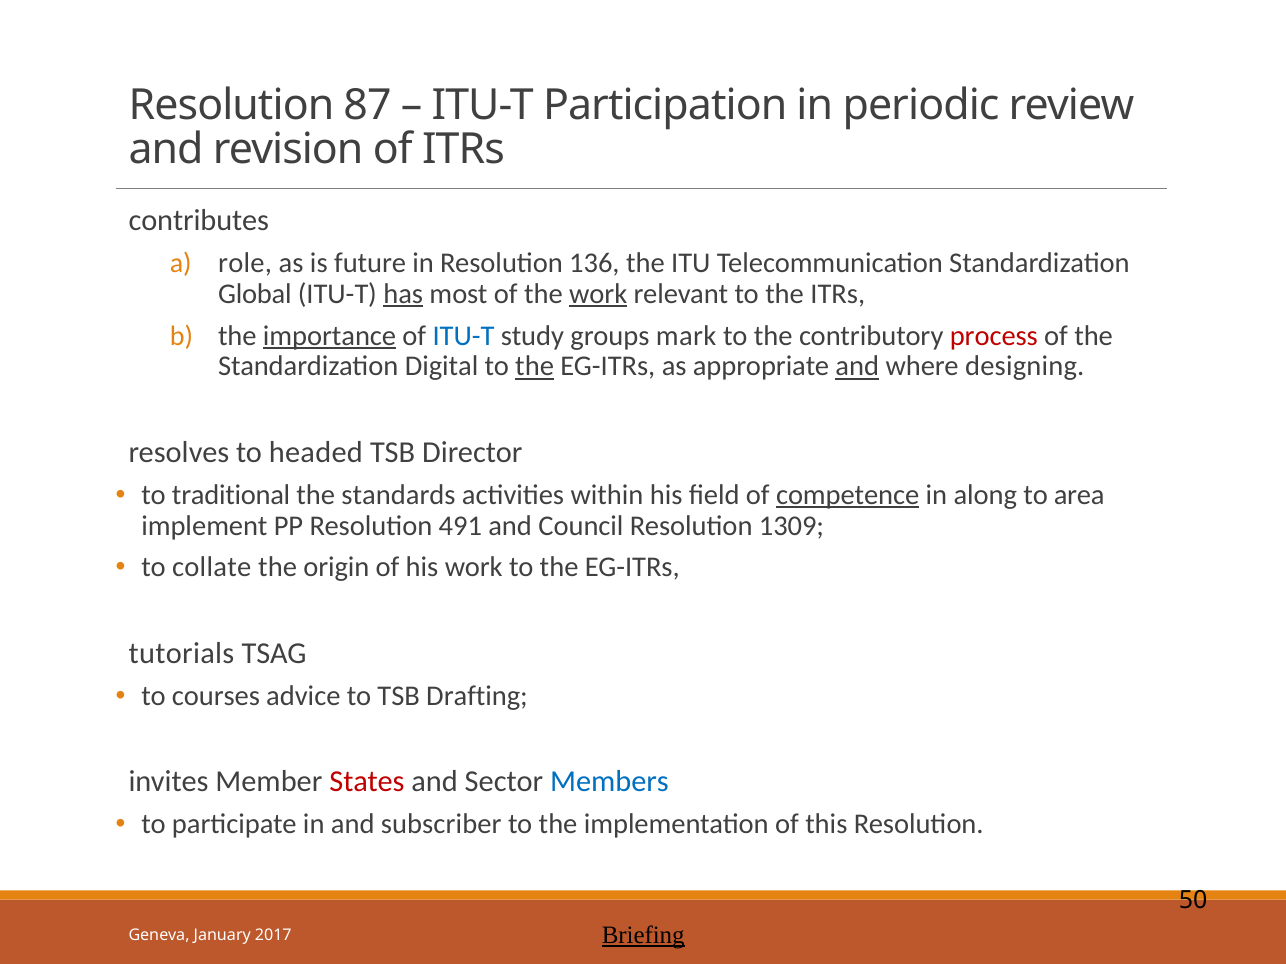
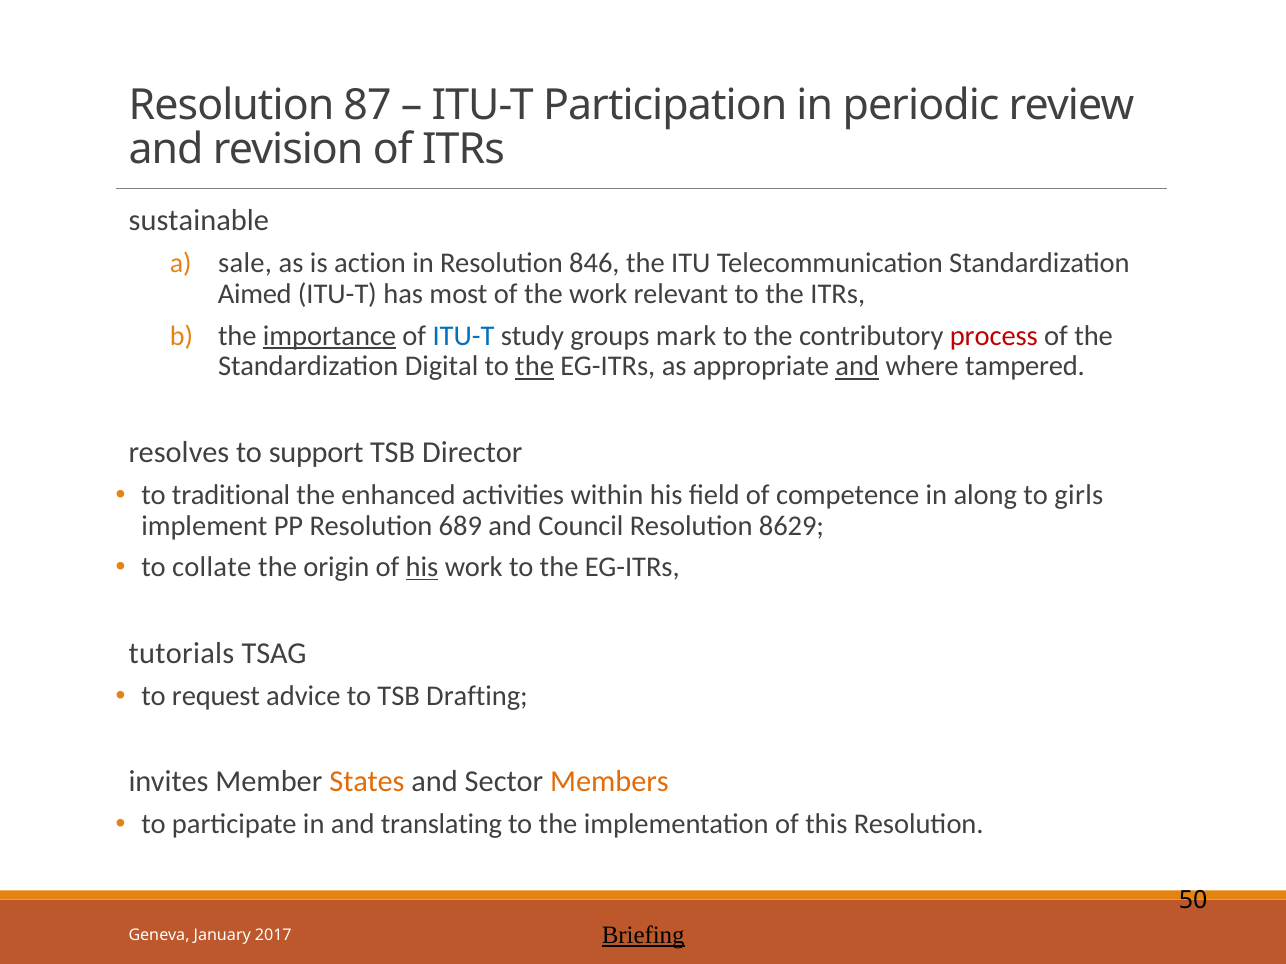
contributes: contributes -> sustainable
role: role -> sale
future: future -> action
136: 136 -> 846
Global: Global -> Aimed
has underline: present -> none
work at (598, 294) underline: present -> none
designing: designing -> tampered
headed: headed -> support
standards: standards -> enhanced
competence underline: present -> none
area: area -> girls
491: 491 -> 689
1309: 1309 -> 8629
his at (422, 568) underline: none -> present
courses: courses -> request
States colour: red -> orange
Members colour: blue -> orange
subscriber: subscriber -> translating
